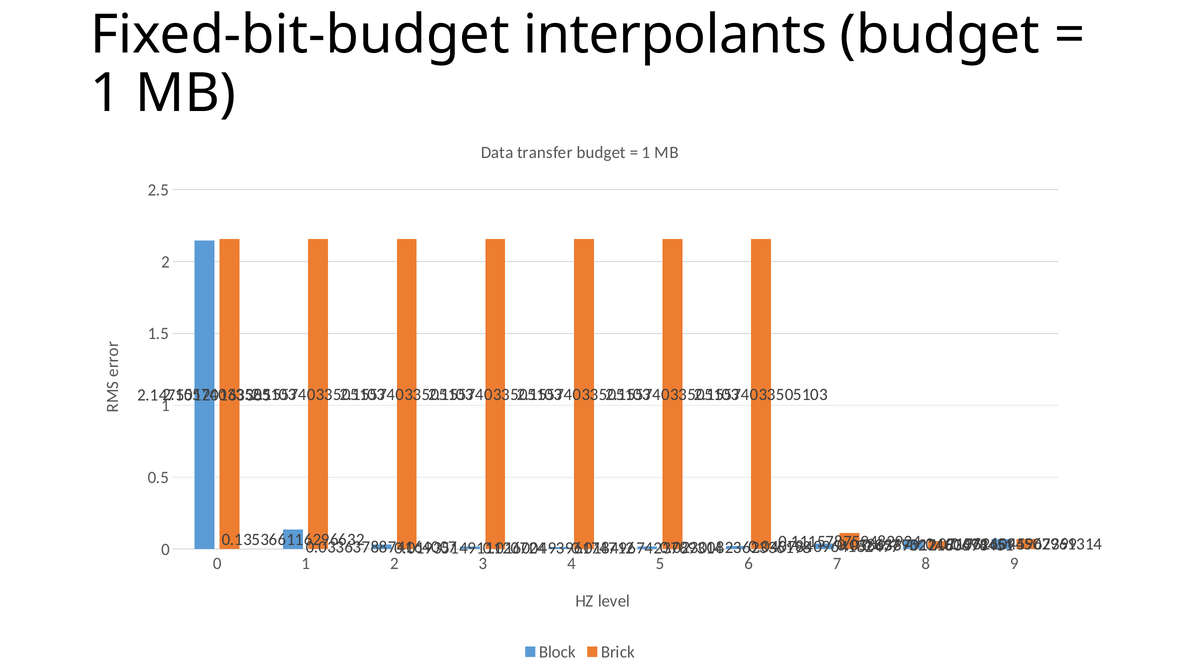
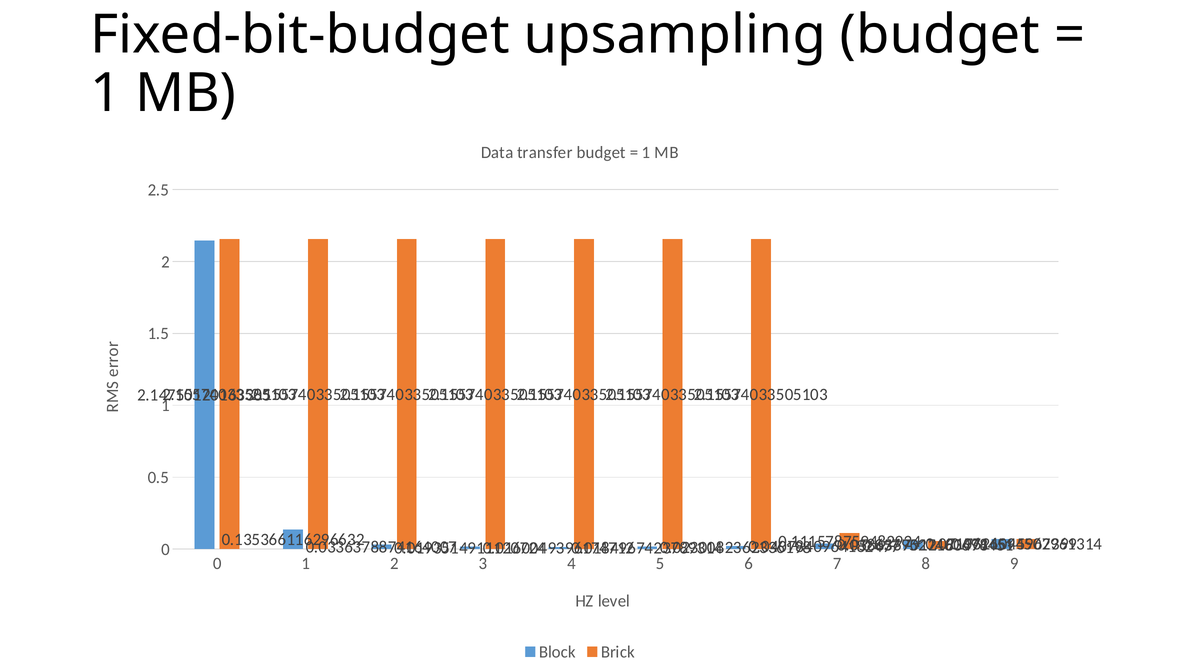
interpolants: interpolants -> upsampling
